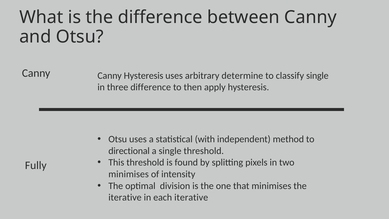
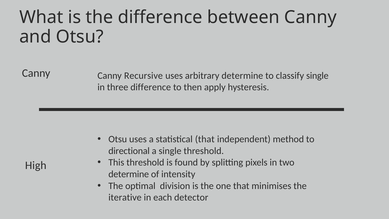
Canny Hysteresis: Hysteresis -> Recursive
statistical with: with -> that
Fully: Fully -> High
minimises at (129, 174): minimises -> determine
each iterative: iterative -> detector
